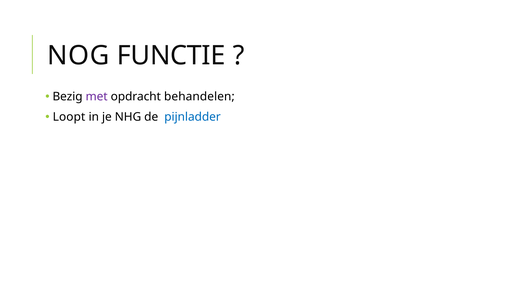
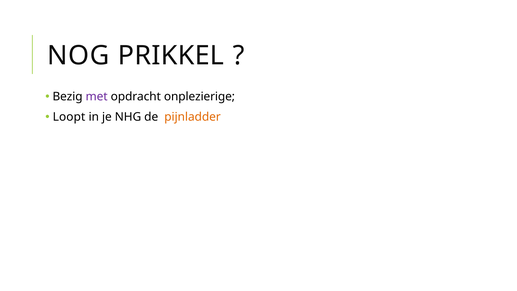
FUNCTIE: FUNCTIE -> PRIKKEL
behandelen: behandelen -> onplezierige
pijnladder colour: blue -> orange
